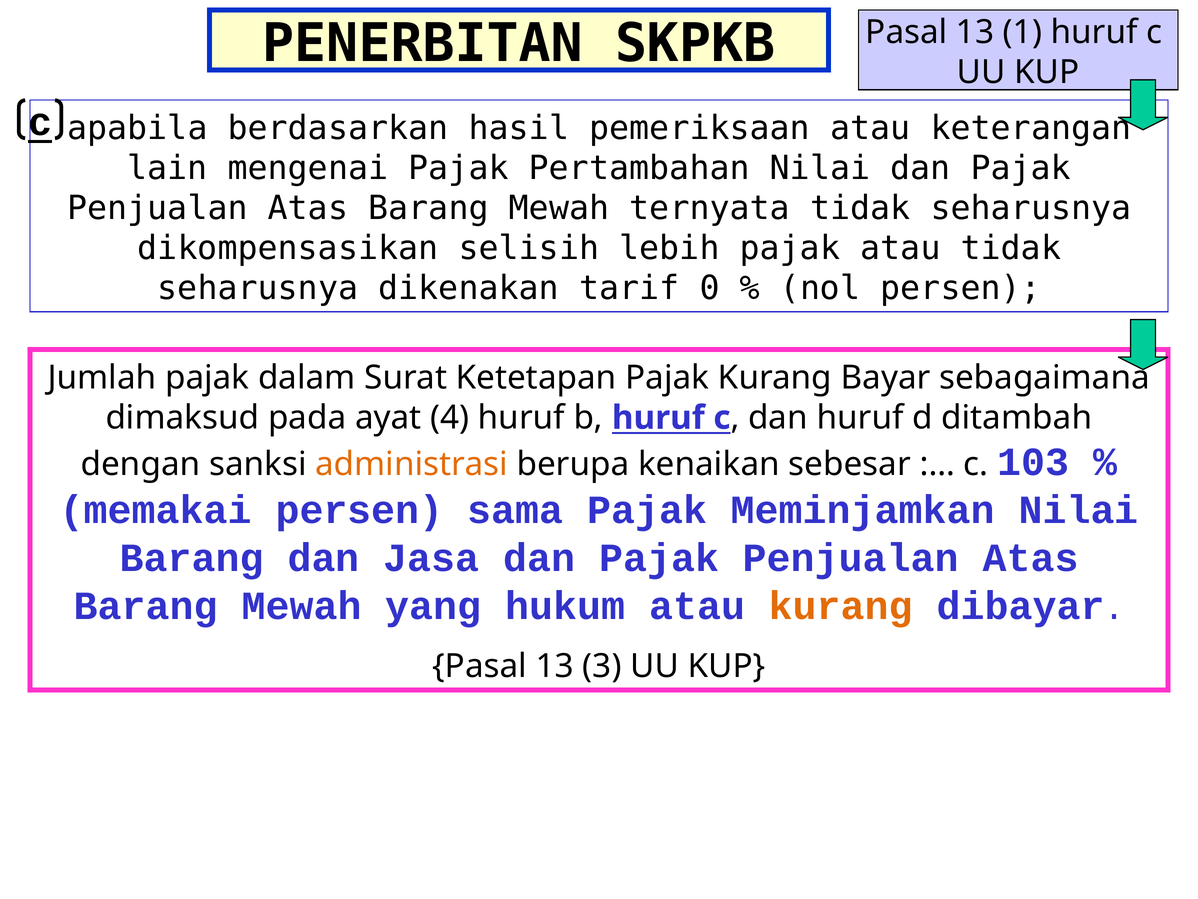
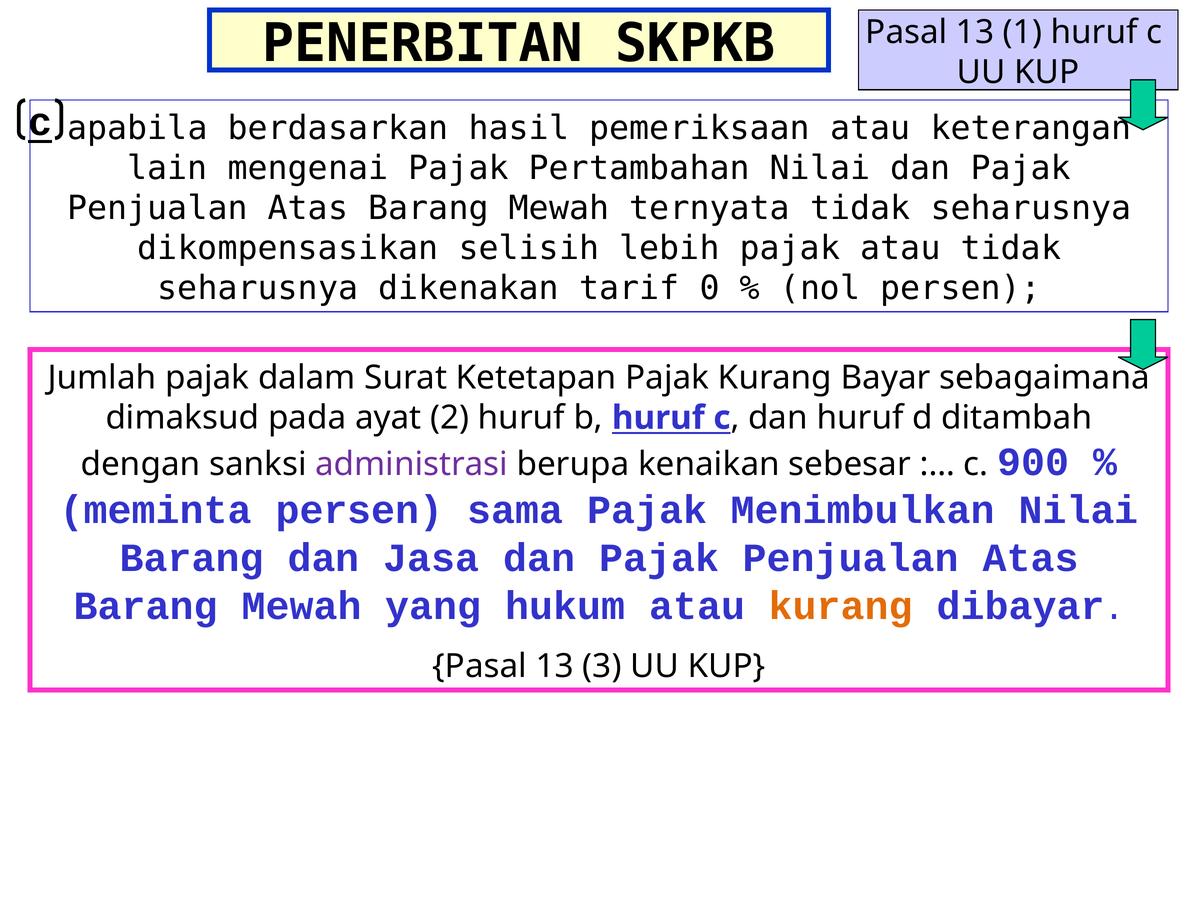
4: 4 -> 2
administrasi colour: orange -> purple
103: 103 -> 900
memakai: memakai -> meminta
Meminjamkan: Meminjamkan -> Menimbulkan
